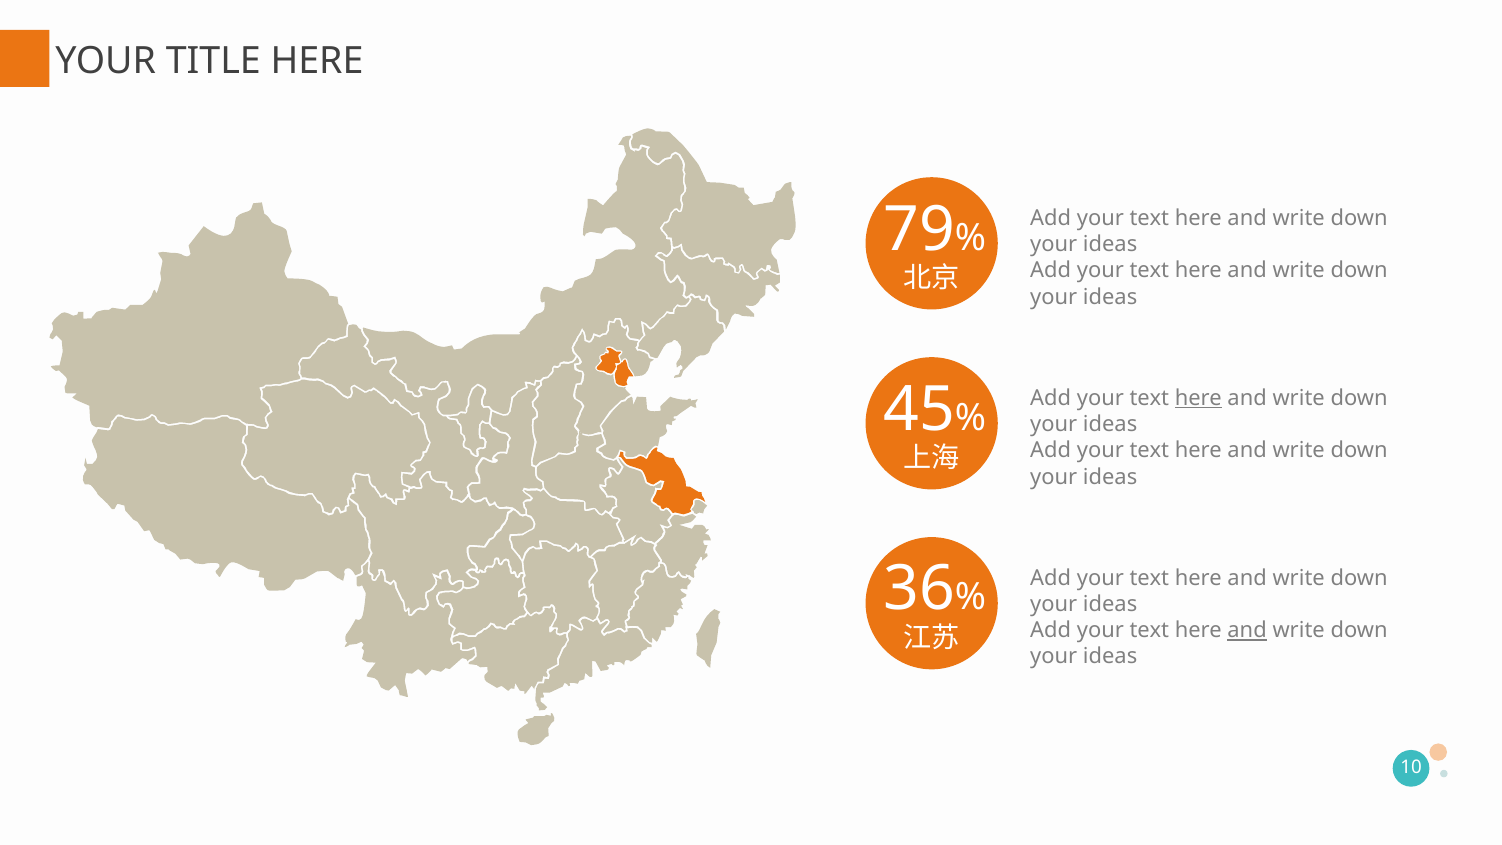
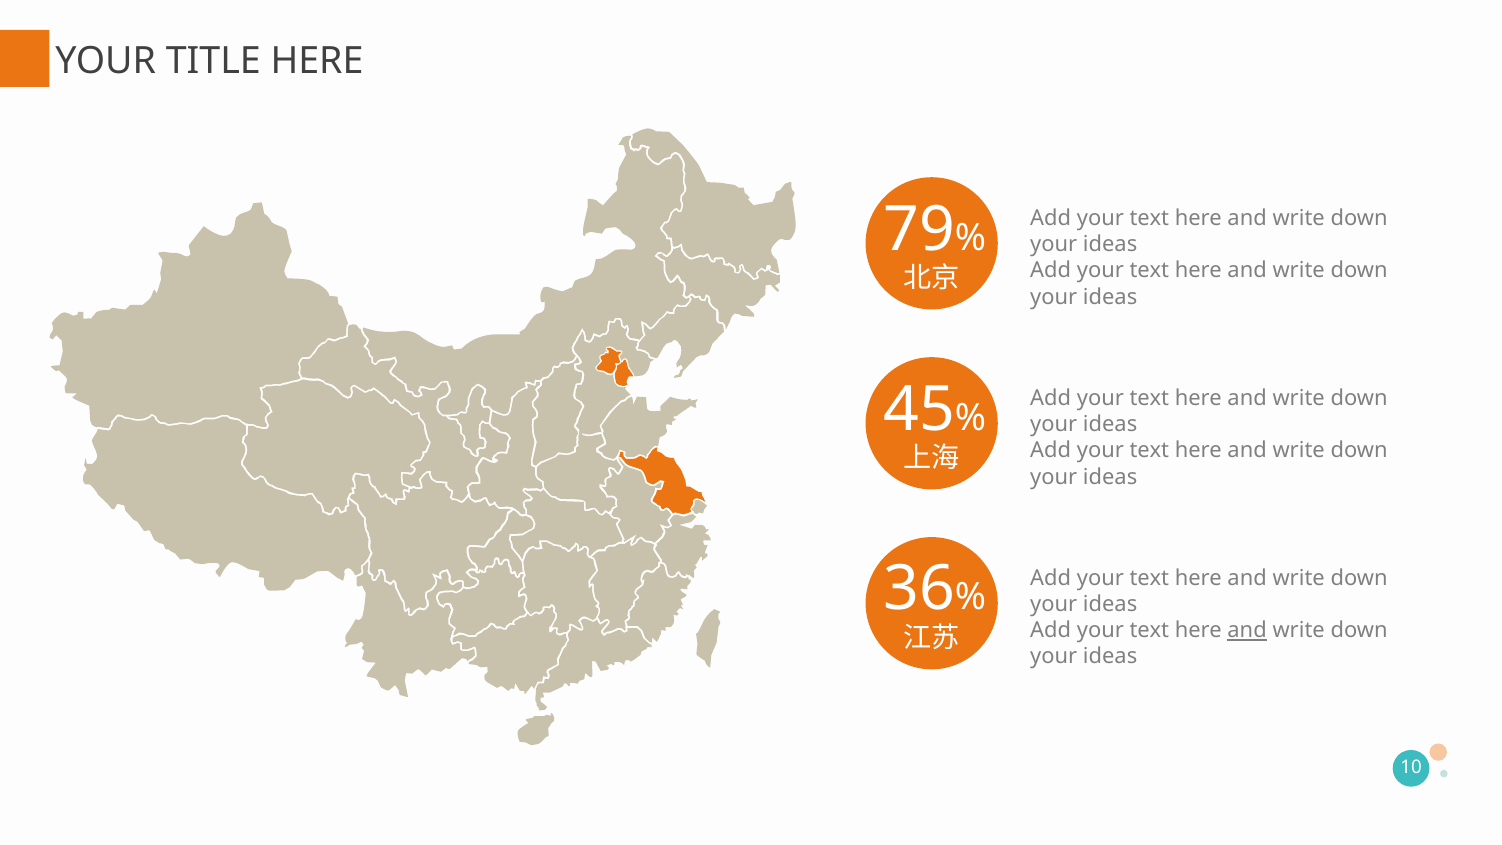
here at (1198, 398) underline: present -> none
